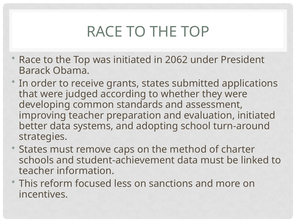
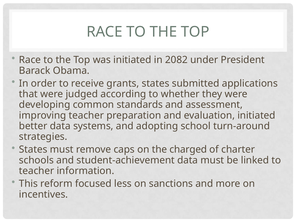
2062: 2062 -> 2082
method: method -> charged
